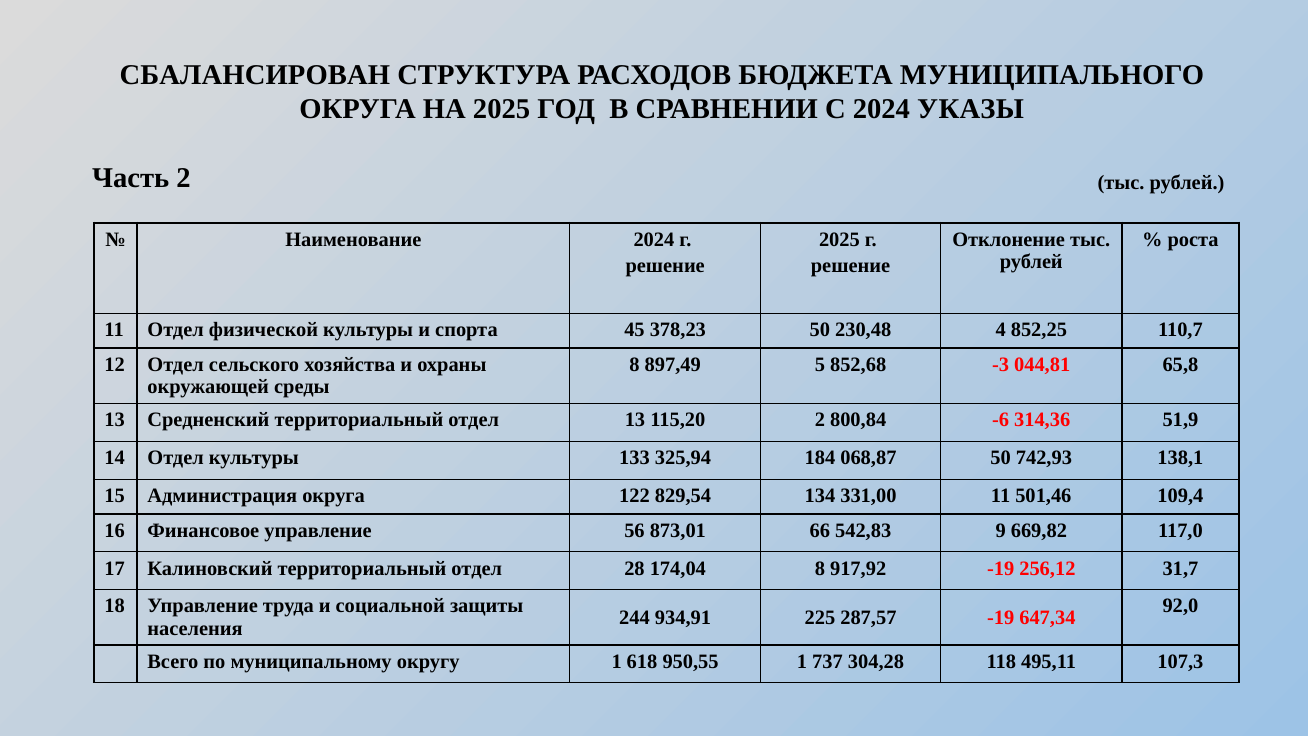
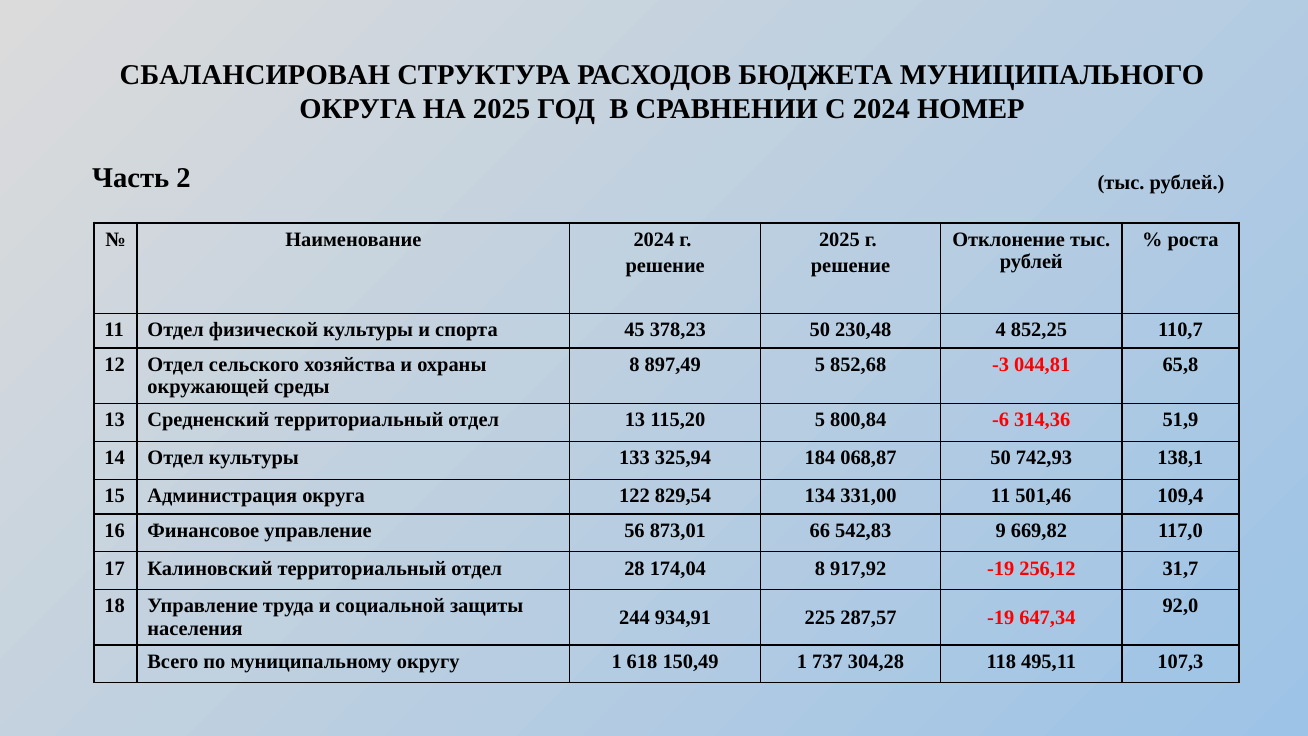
УКАЗЫ: УКАЗЫ -> НОМЕР
115,20 2: 2 -> 5
950,55: 950,55 -> 150,49
